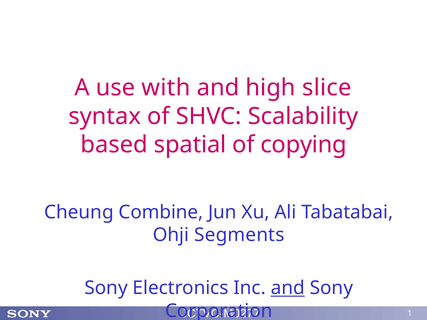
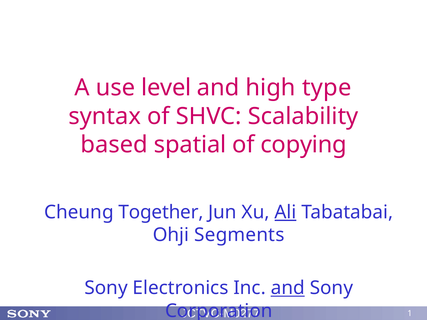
with: with -> level
slice: slice -> type
Combine: Combine -> Together
Ali underline: none -> present
